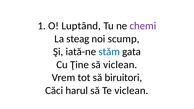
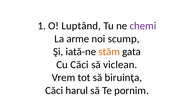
steag: steag -> arme
stăm colour: blue -> orange
Cu Ţine: Ţine -> Căci
biruitori: biruitori -> biruinţa
Te viclean: viclean -> pornim
